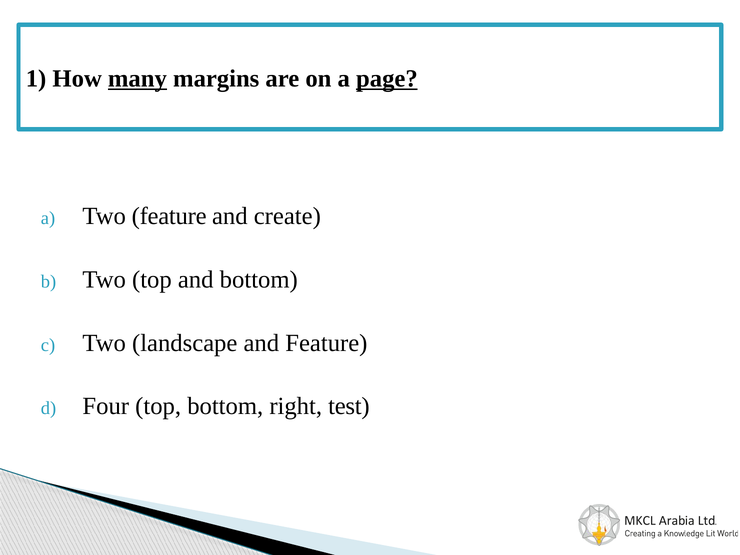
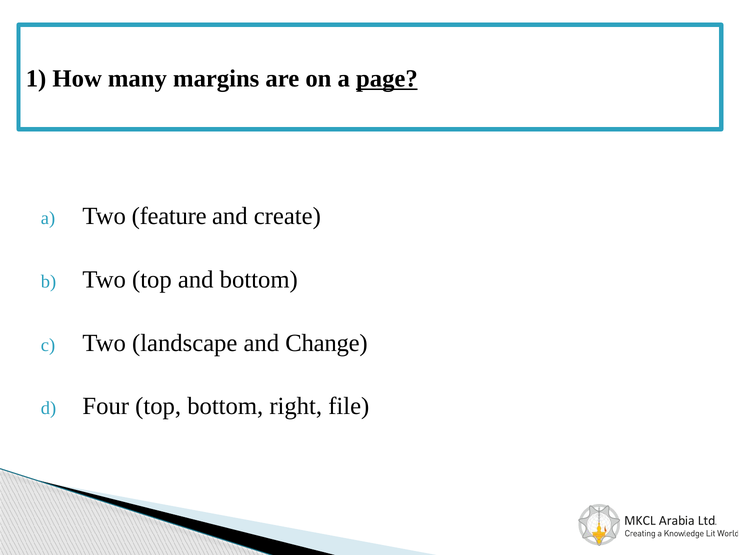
many underline: present -> none
and Feature: Feature -> Change
test: test -> file
